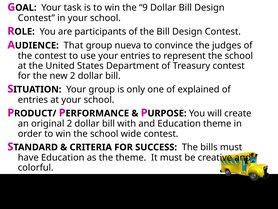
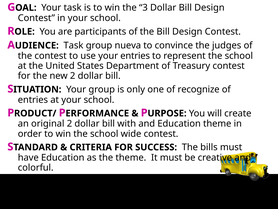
9: 9 -> 3
AUDIENCE That: That -> Task
explained: explained -> recognize
